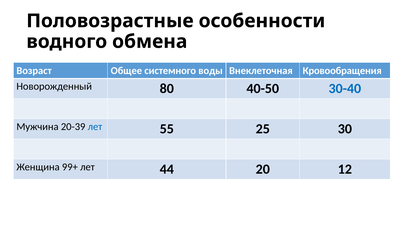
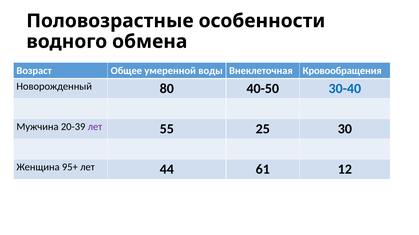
системного: системного -> умеренной
лет at (95, 127) colour: blue -> purple
99+: 99+ -> 95+
20: 20 -> 61
